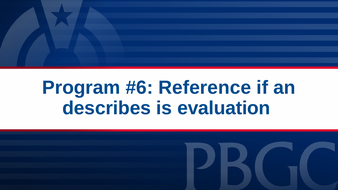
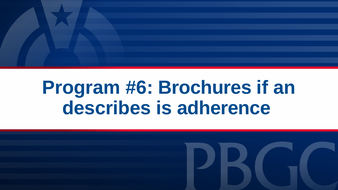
Reference: Reference -> Brochures
evaluation: evaluation -> adherence
